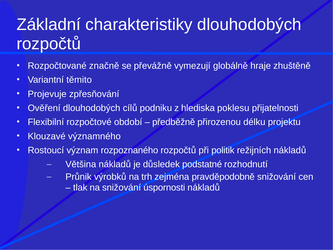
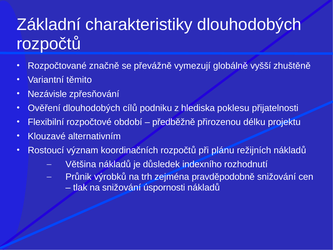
hraje: hraje -> vyšší
Projevuje: Projevuje -> Nezávisle
významného: významného -> alternativním
rozpoznaného: rozpoznaného -> koordinačních
politik: politik -> plánu
podstatné: podstatné -> indexního
